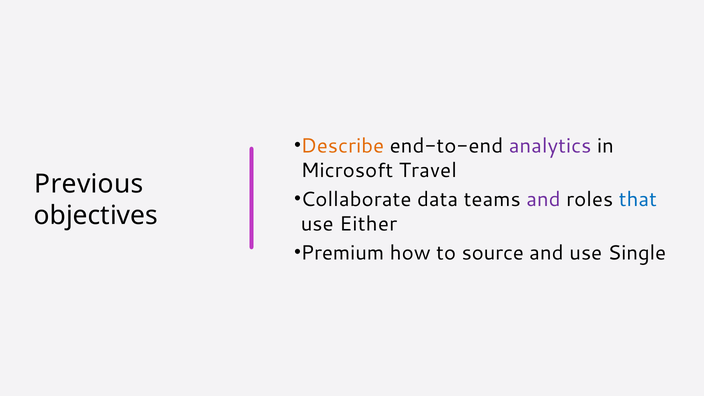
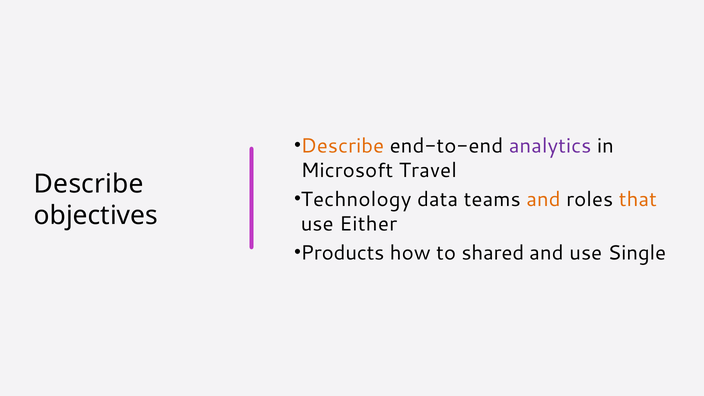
Previous at (89, 184): Previous -> Describe
Collaborate: Collaborate -> Technology
and at (543, 199) colour: purple -> orange
that colour: blue -> orange
Premium: Premium -> Products
source: source -> shared
